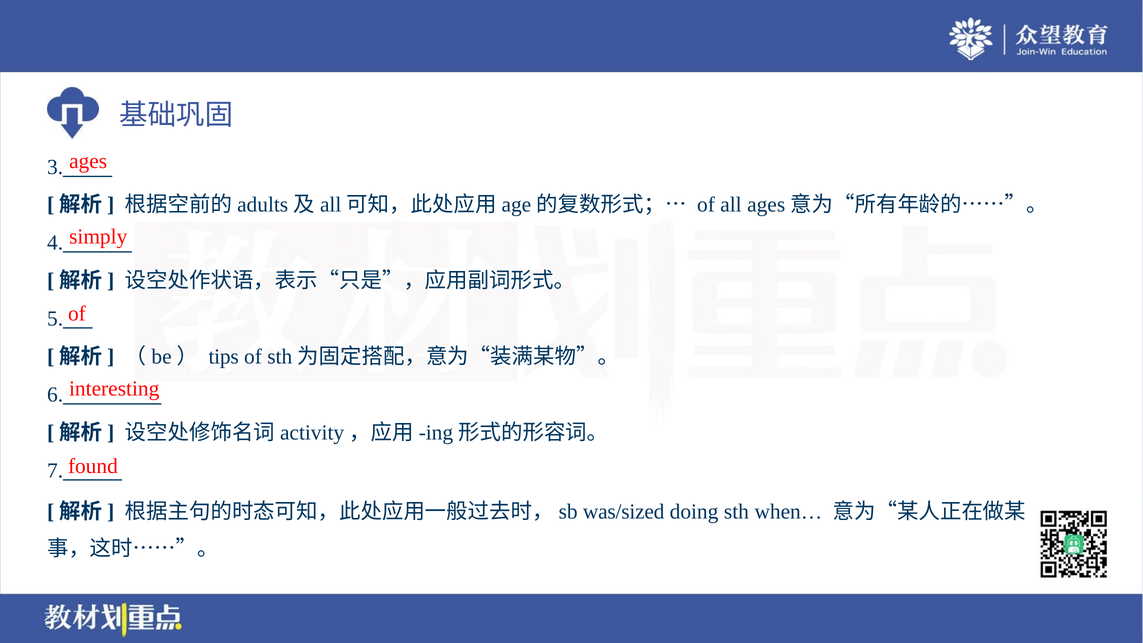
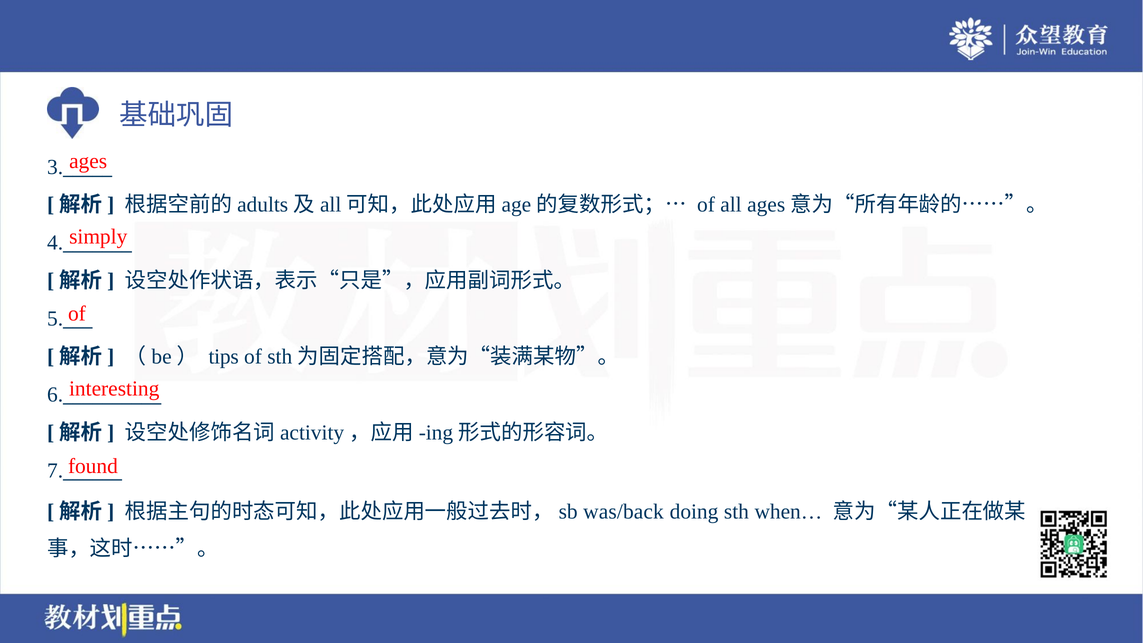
was/sized: was/sized -> was/back
